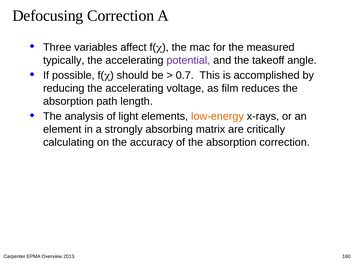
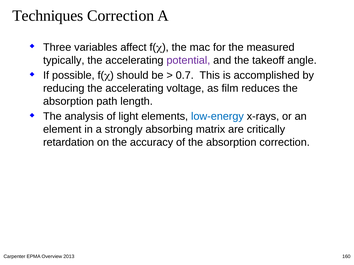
Defocusing: Defocusing -> Techniques
low-energy colour: orange -> blue
calculating: calculating -> retardation
